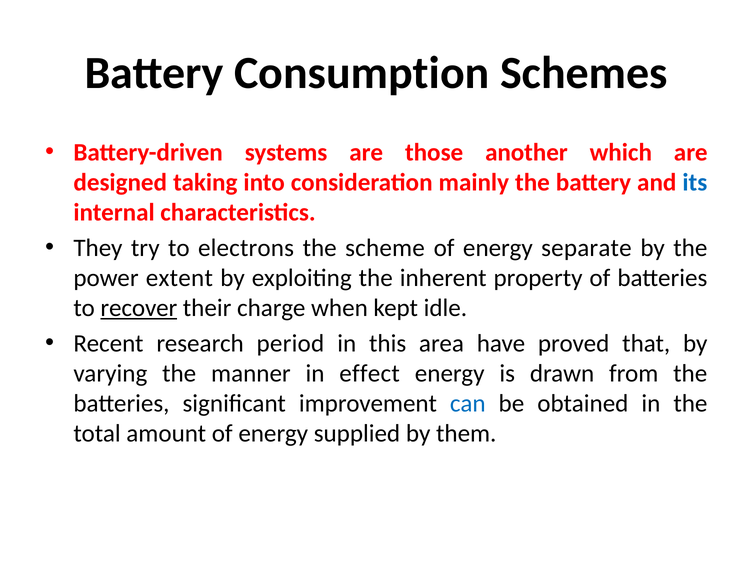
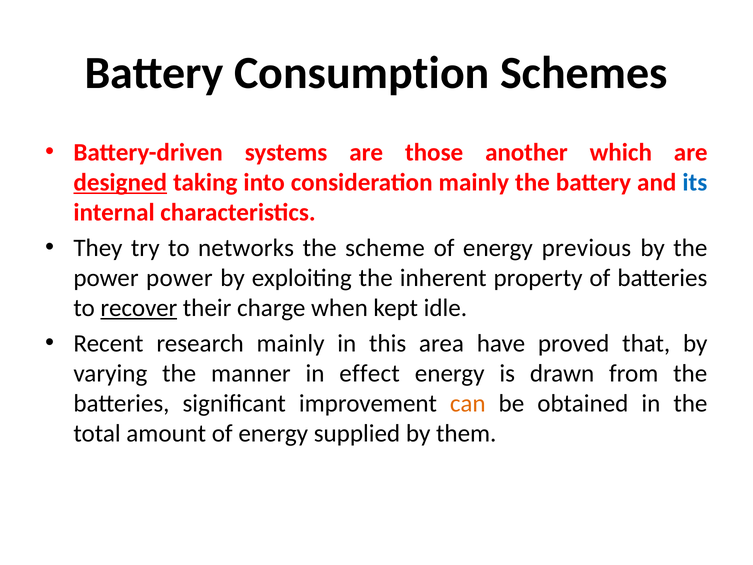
designed underline: none -> present
electrons: electrons -> networks
separate: separate -> previous
power extent: extent -> power
research period: period -> mainly
can colour: blue -> orange
